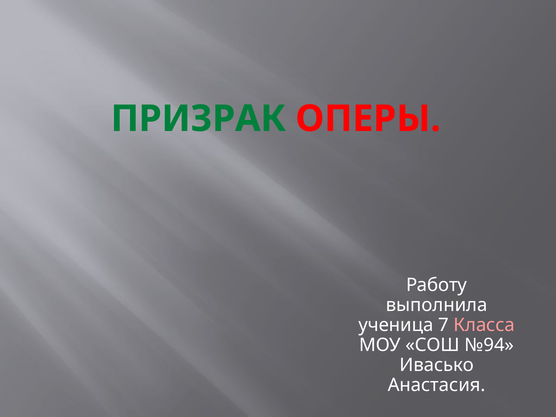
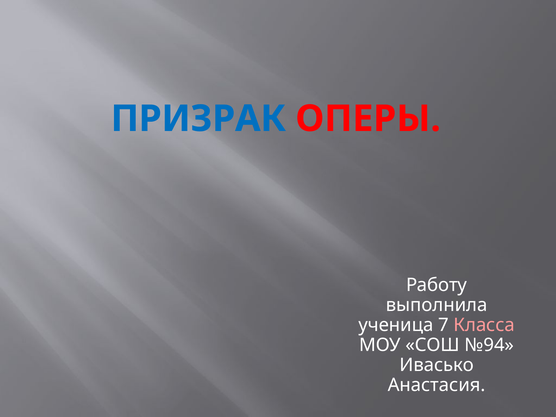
ПРИЗРАК colour: green -> blue
